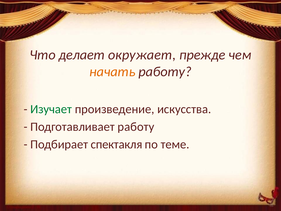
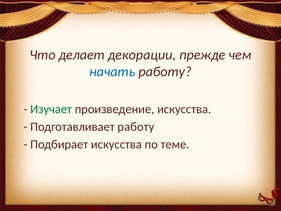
окружает: окружает -> декорации
начать colour: orange -> blue
Подбирает спектакля: спектакля -> искусства
